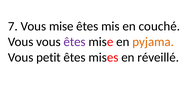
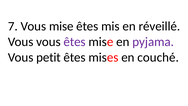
couché: couché -> réveillé
pyjama colour: orange -> purple
réveillé: réveillé -> couché
